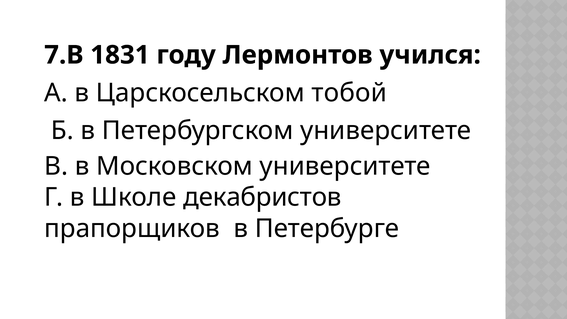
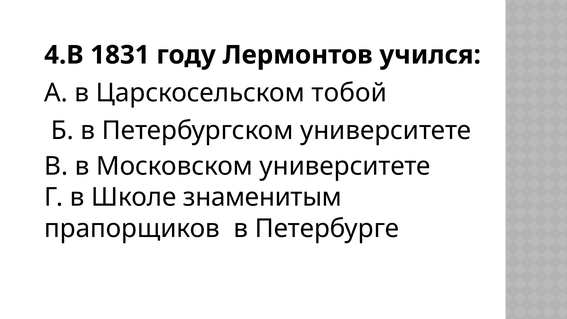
7.В: 7.В -> 4.В
декабристов: декабристов -> знаменитым
